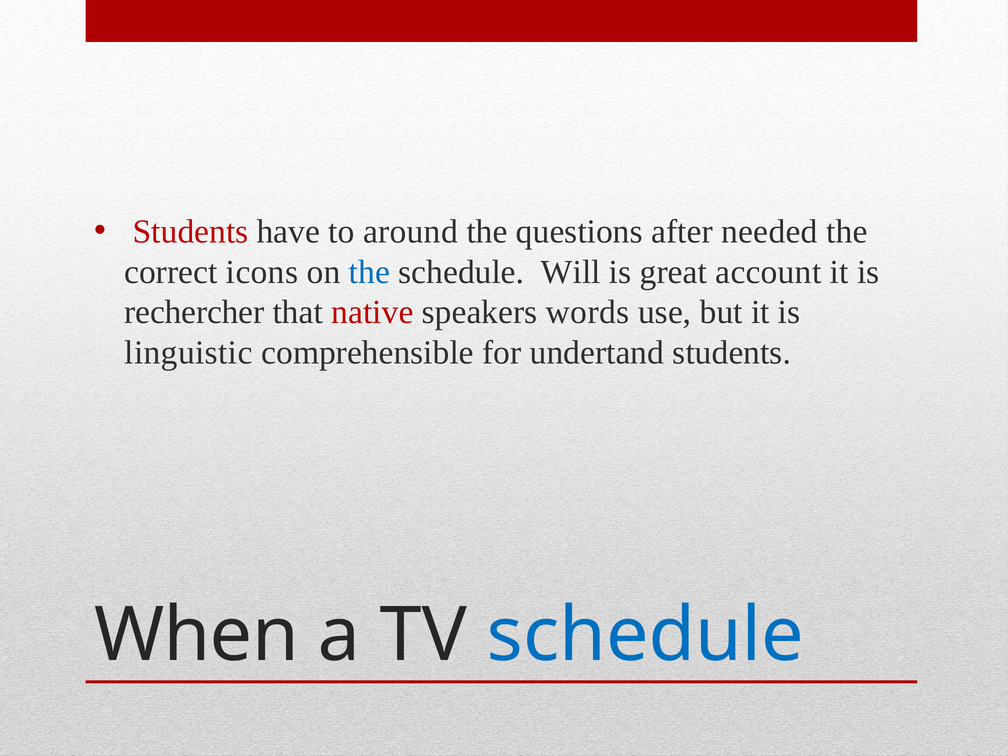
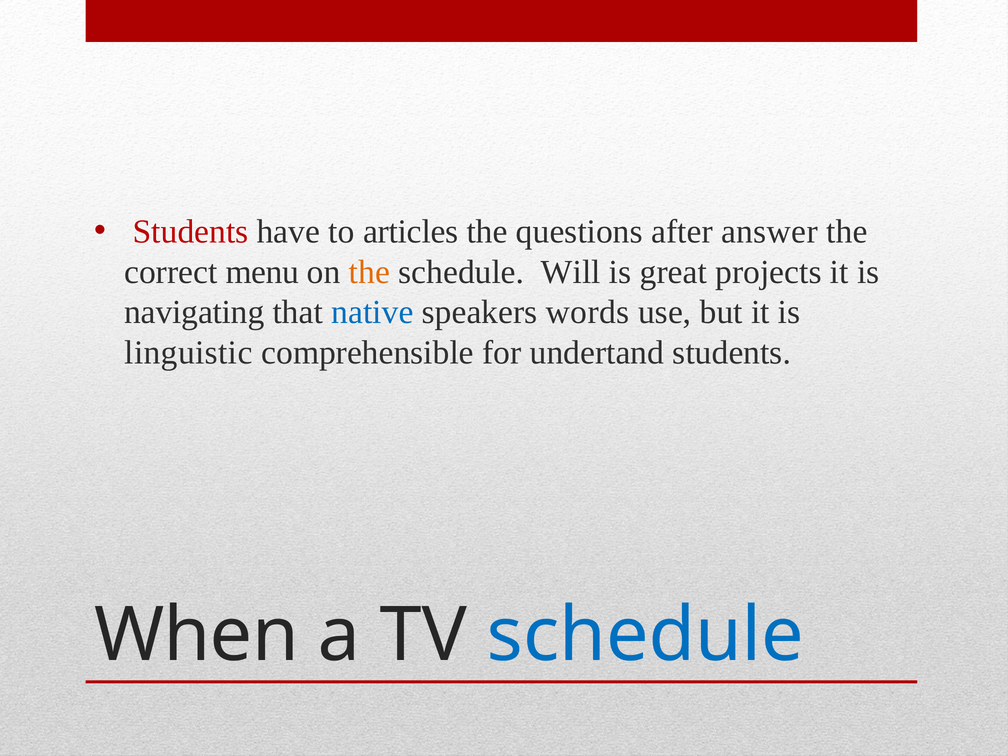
around: around -> articles
needed: needed -> answer
icons: icons -> menu
the at (369, 272) colour: blue -> orange
account: account -> projects
rechercher: rechercher -> navigating
native colour: red -> blue
